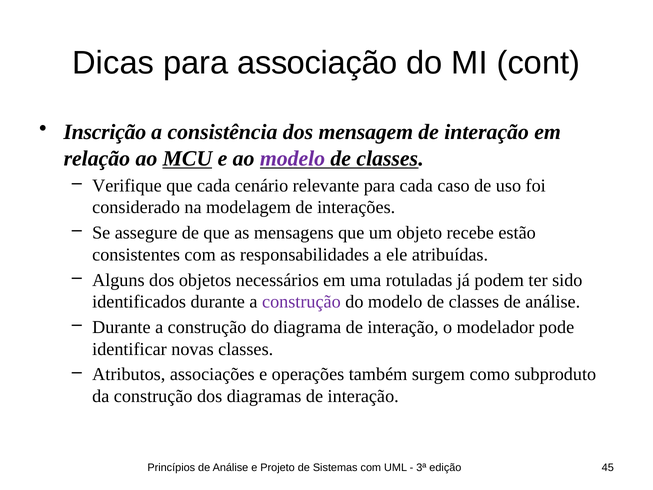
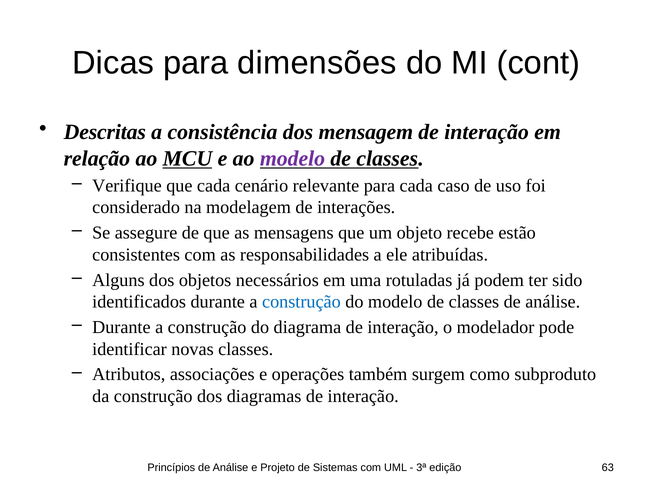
associação: associação -> dimensões
Inscrição: Inscrição -> Descritas
construção at (301, 302) colour: purple -> blue
45: 45 -> 63
